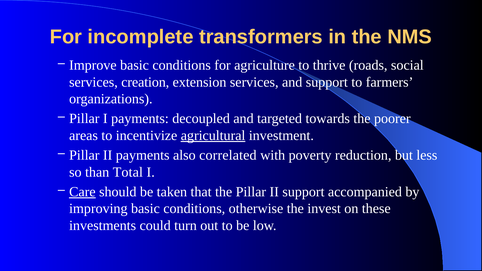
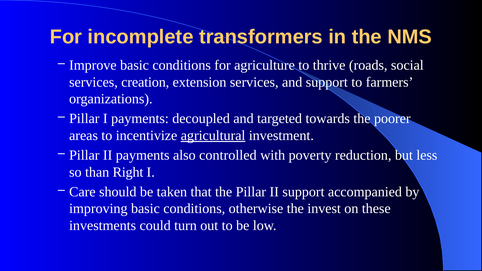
correlated: correlated -> controlled
Total: Total -> Right
Care underline: present -> none
